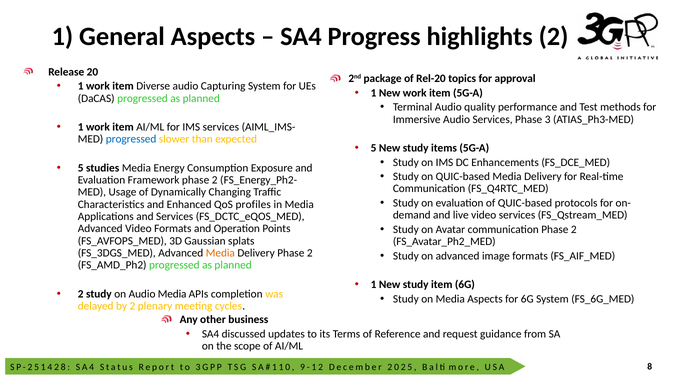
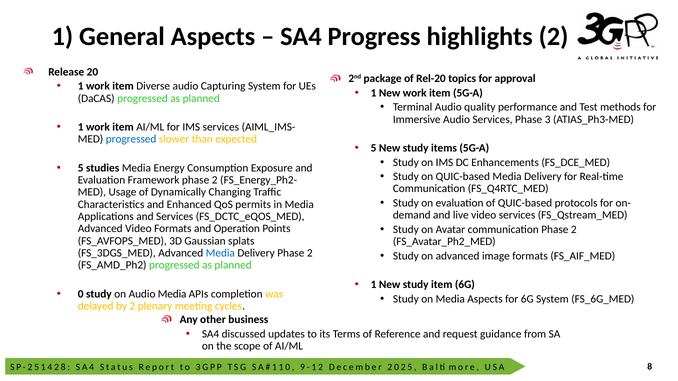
profiles: profiles -> permits
Media at (220, 253) colour: orange -> blue
2 at (81, 294): 2 -> 0
